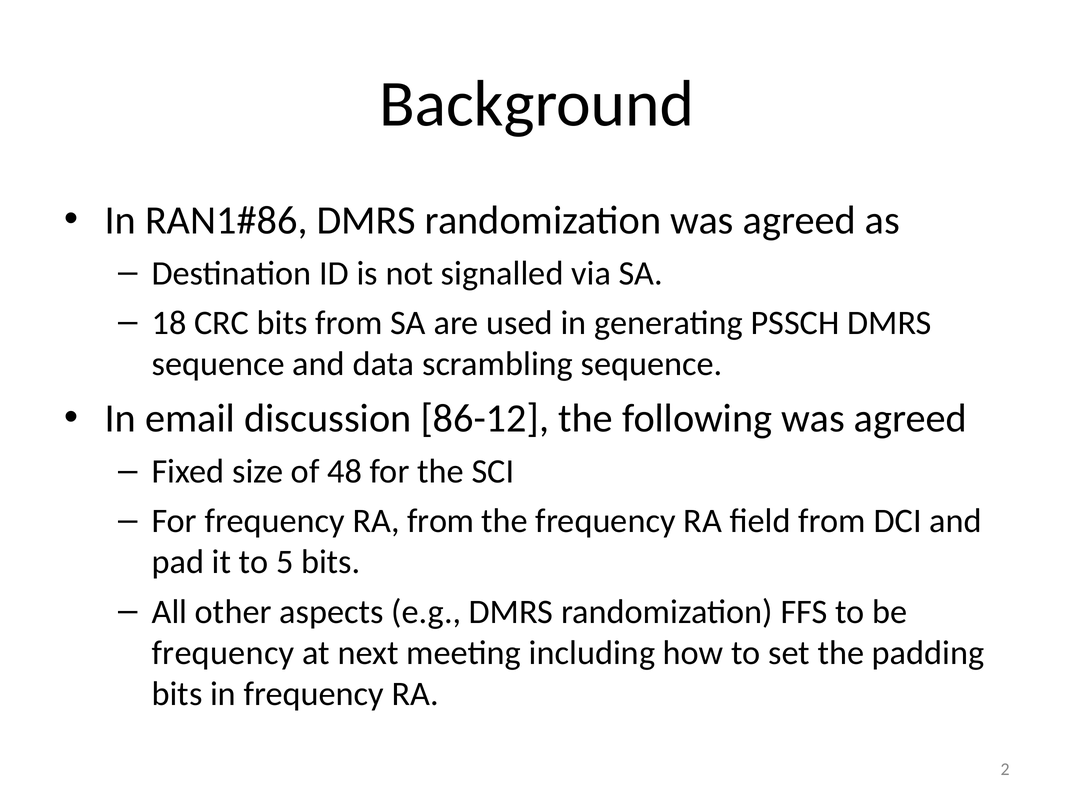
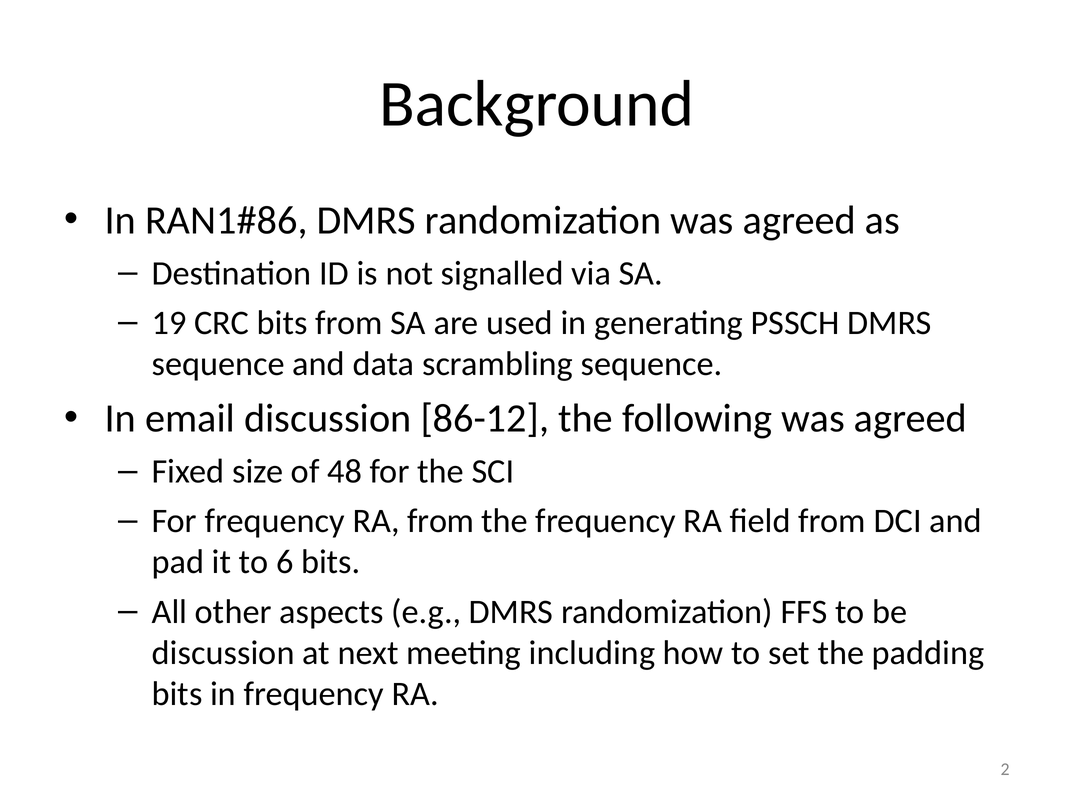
18: 18 -> 19
5: 5 -> 6
frequency at (223, 652): frequency -> discussion
